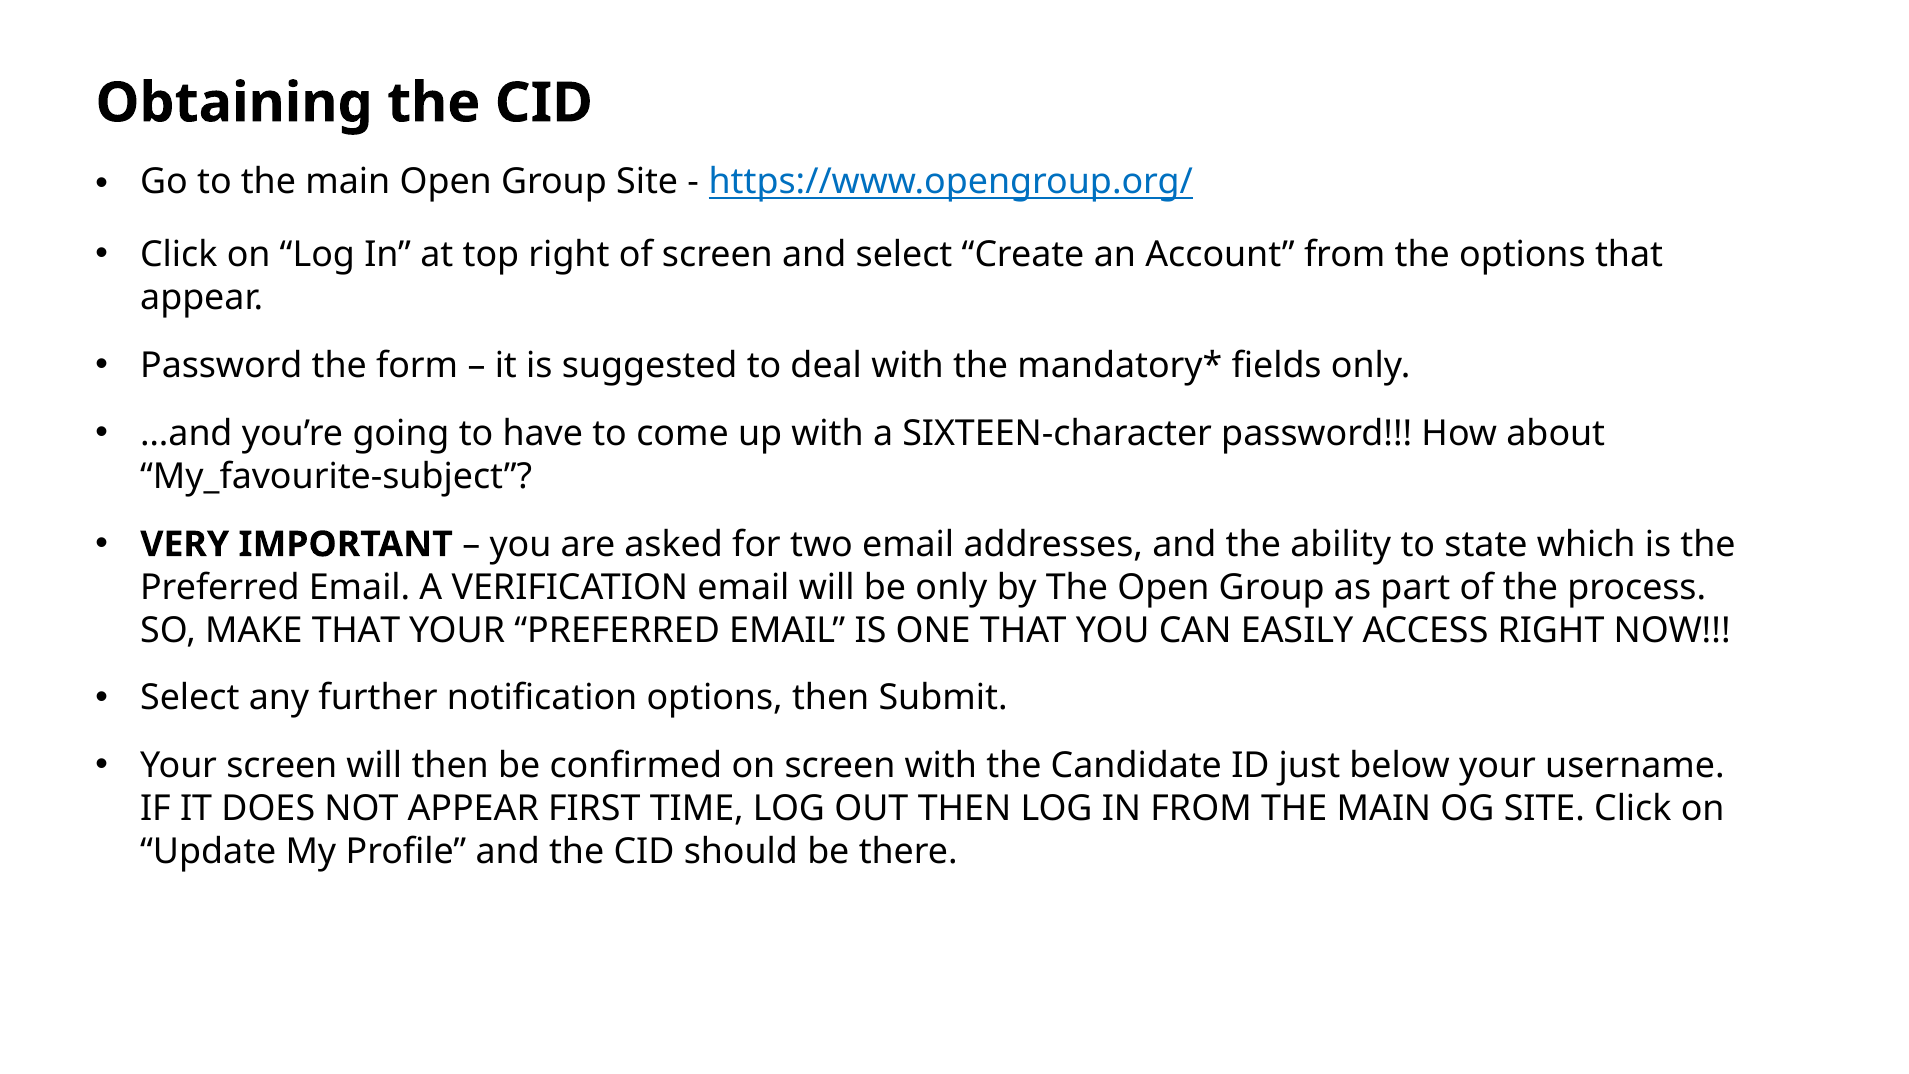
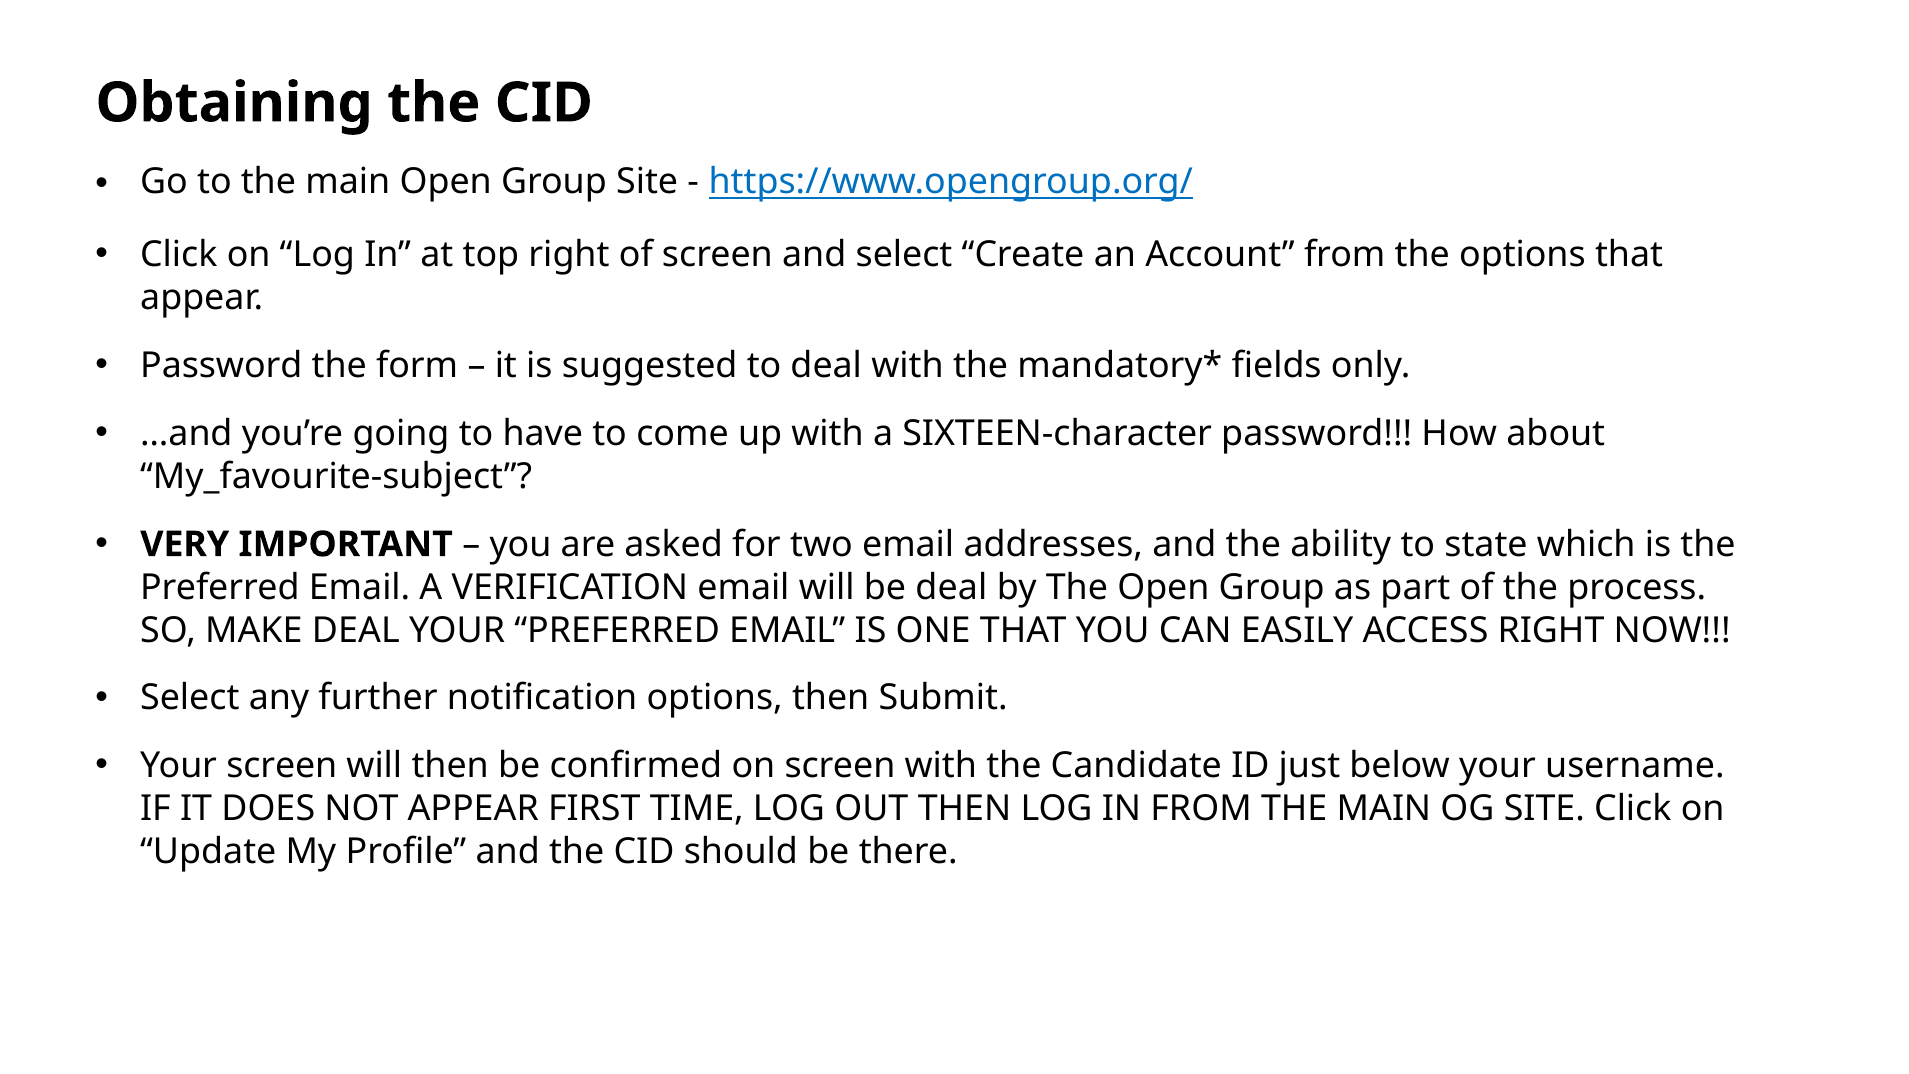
be only: only -> deal
MAKE THAT: THAT -> DEAL
